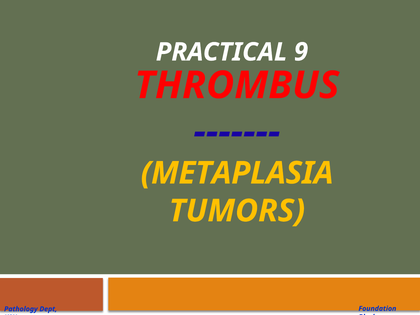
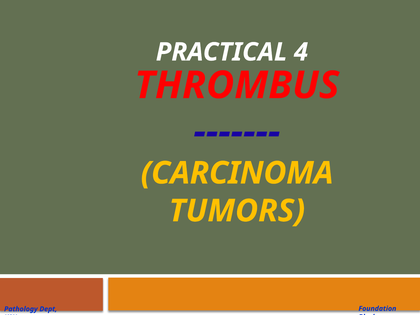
9: 9 -> 4
METAPLASIA: METAPLASIA -> CARCINOMA
